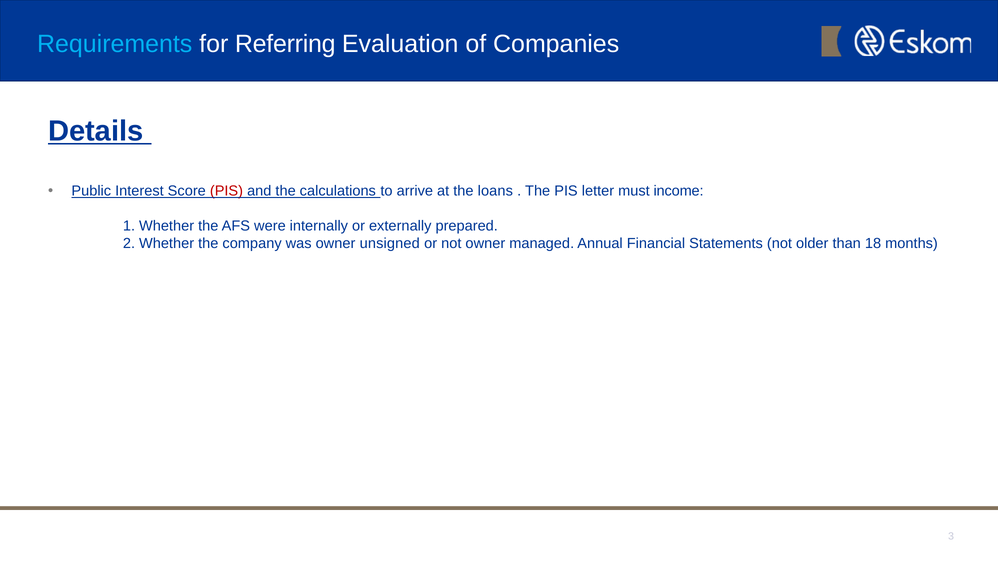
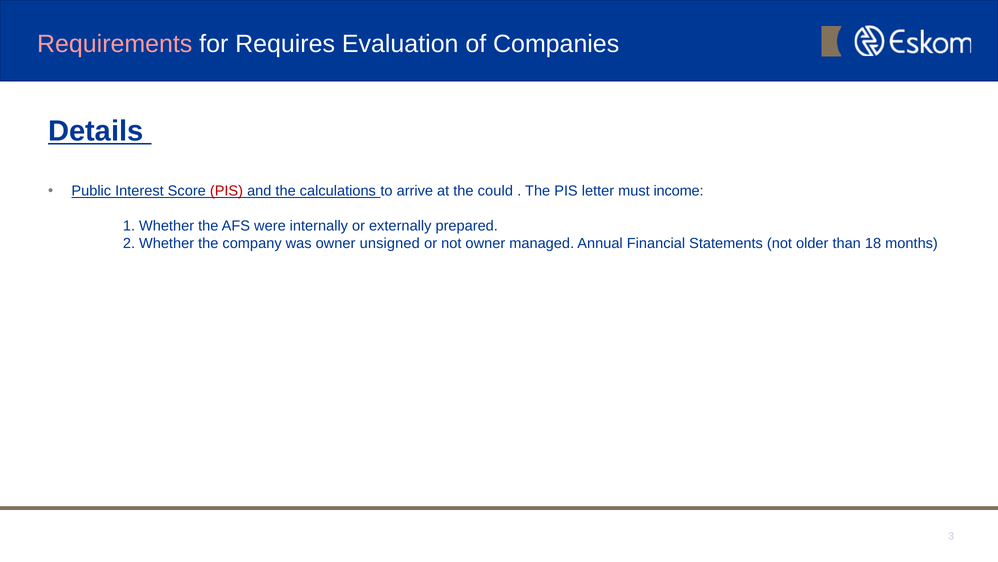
Requirements colour: light blue -> pink
Referring: Referring -> Requires
loans: loans -> could
